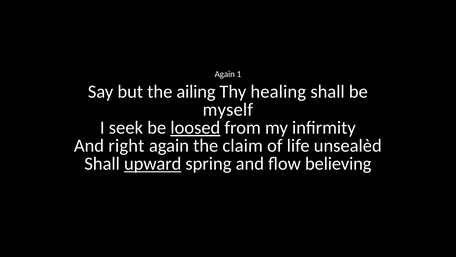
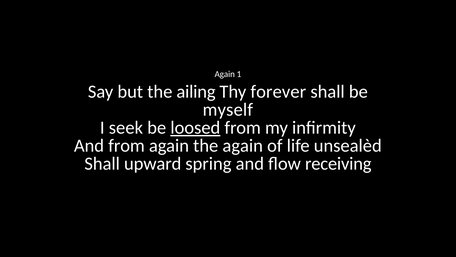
healing: healing -> forever
And right: right -> from
the claim: claim -> again
upward underline: present -> none
believing: believing -> receiving
